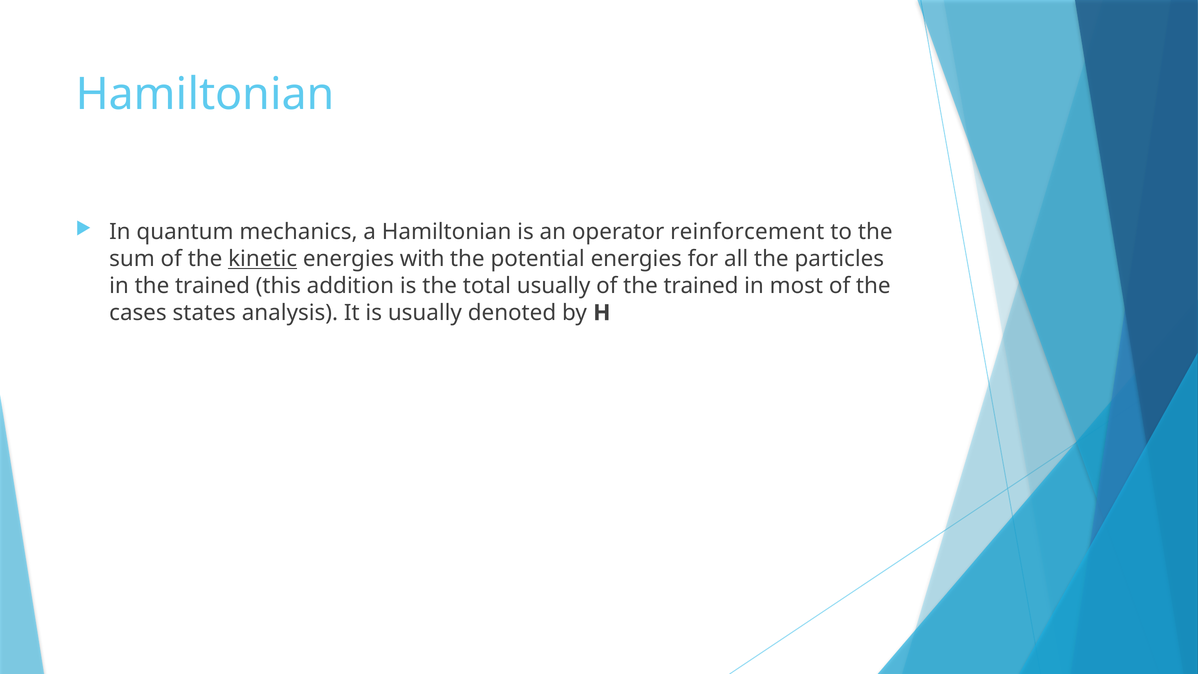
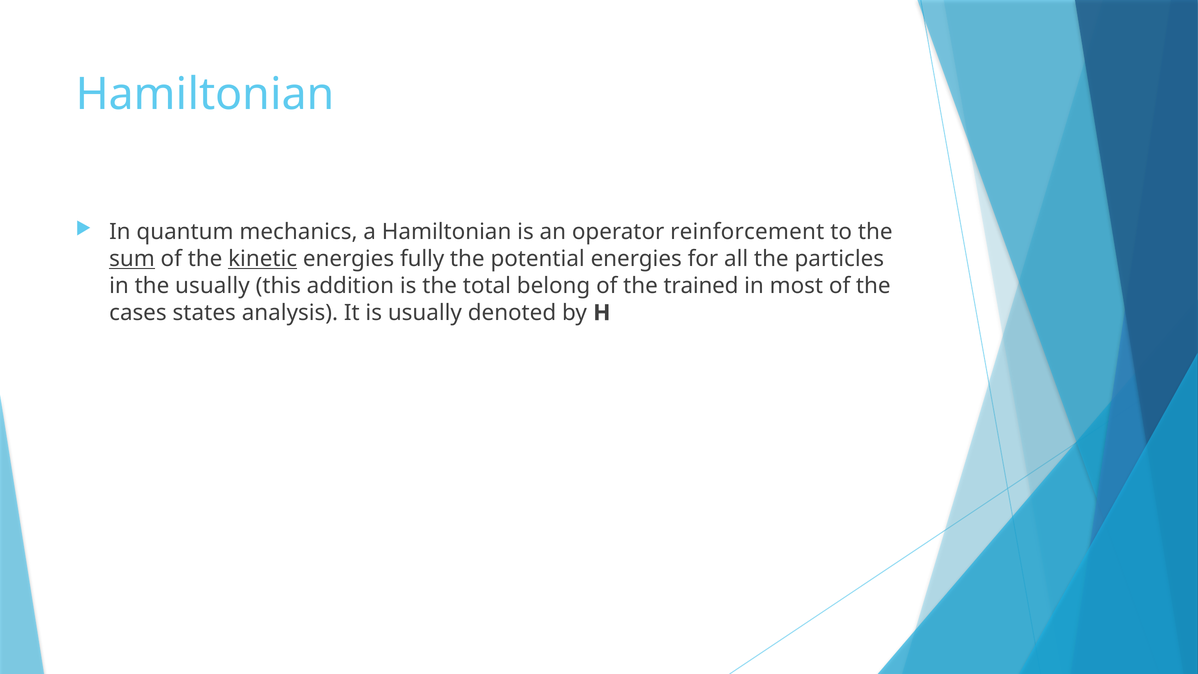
sum underline: none -> present
with: with -> fully
in the trained: trained -> usually
total usually: usually -> belong
